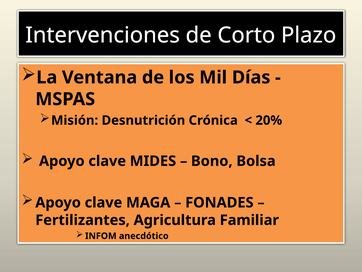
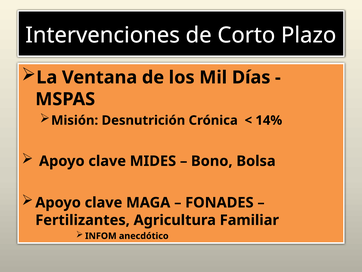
20%: 20% -> 14%
